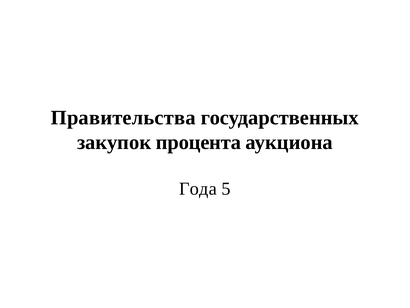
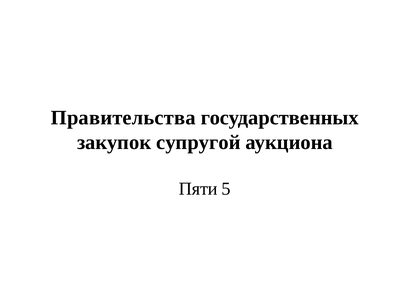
процента: процента -> супругой
Года: Года -> Пяти
